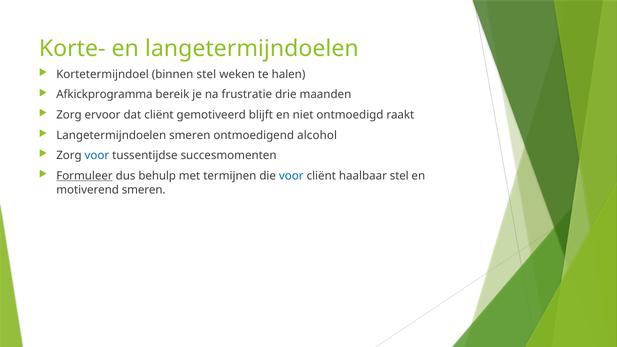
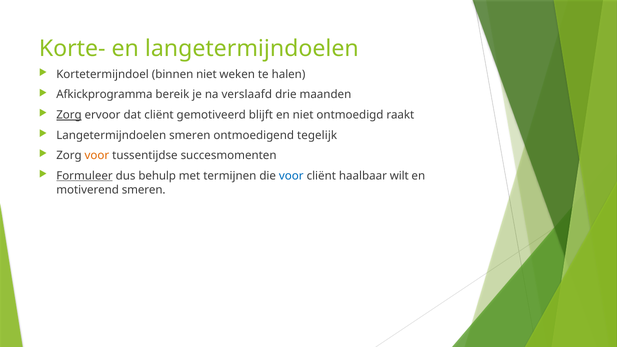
binnen stel: stel -> niet
frustratie: frustratie -> verslaafd
Zorg at (69, 115) underline: none -> present
alcohol: alcohol -> tegelijk
voor at (97, 156) colour: blue -> orange
haalbaar stel: stel -> wilt
